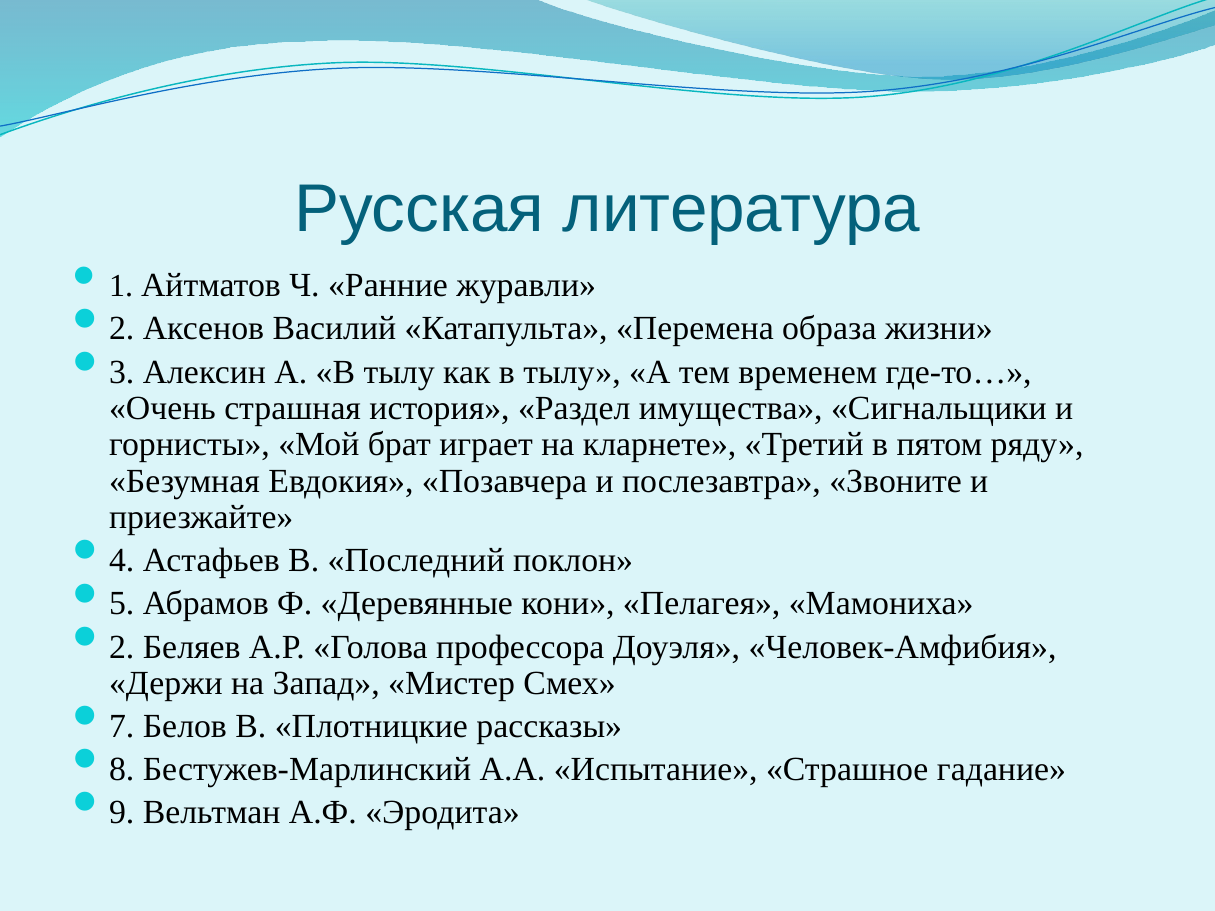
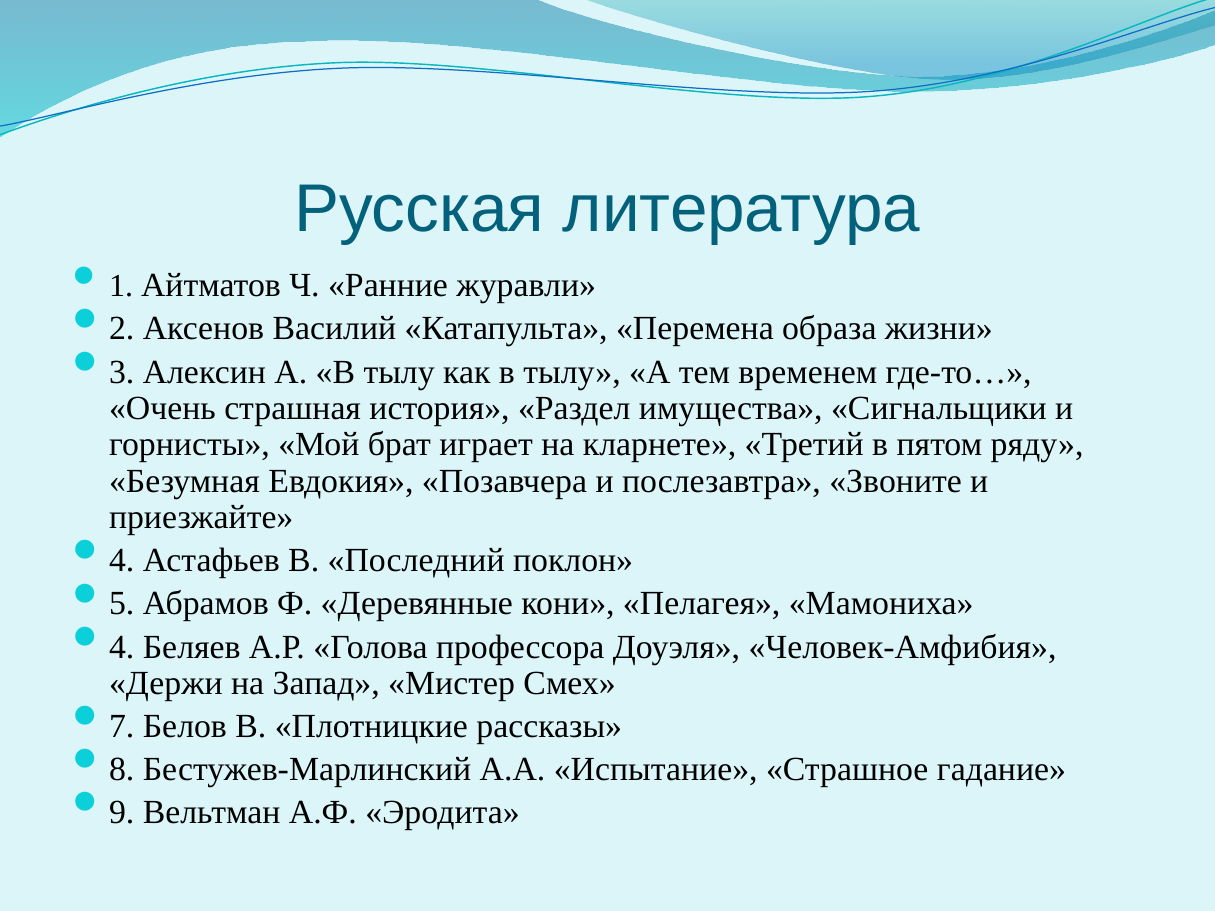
2 at (122, 647): 2 -> 4
